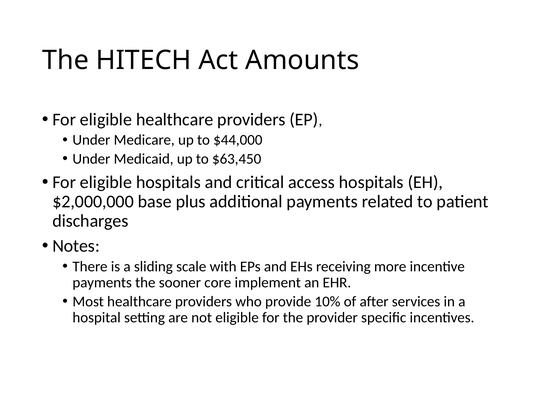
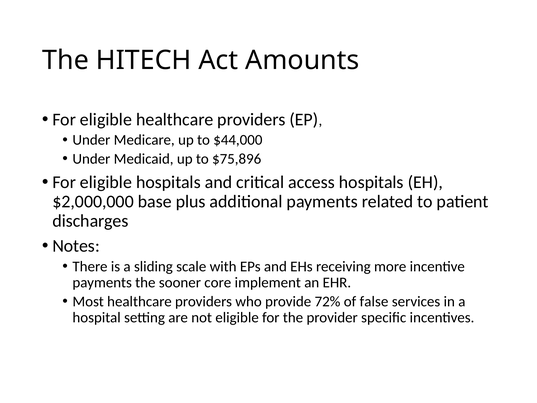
$63,450: $63,450 -> $75,896
10%: 10% -> 72%
after: after -> false
